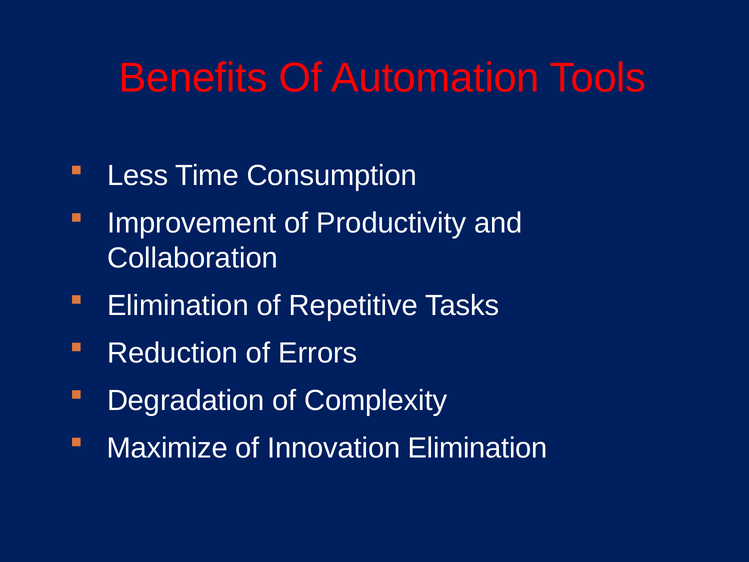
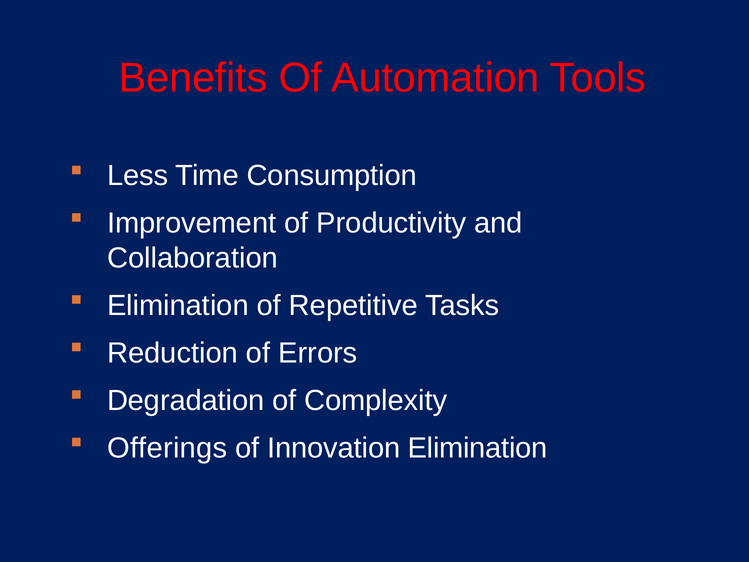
Maximize: Maximize -> Offerings
